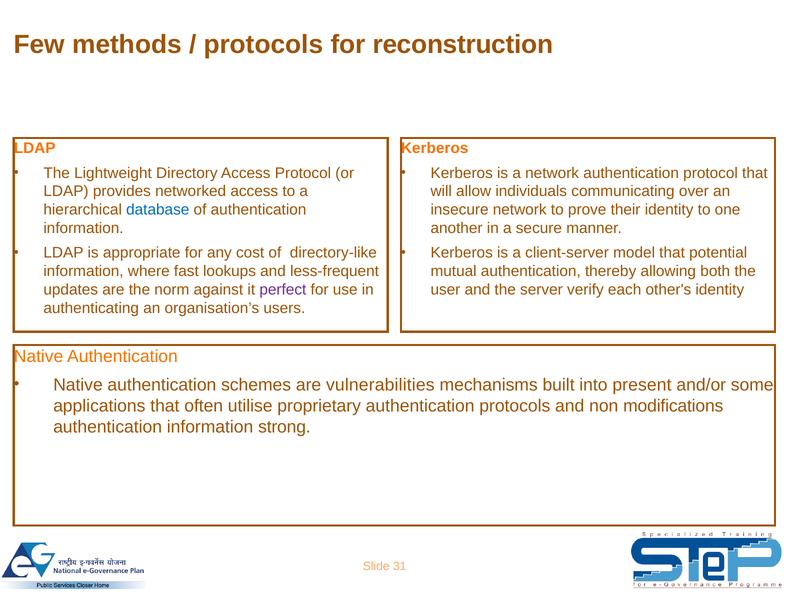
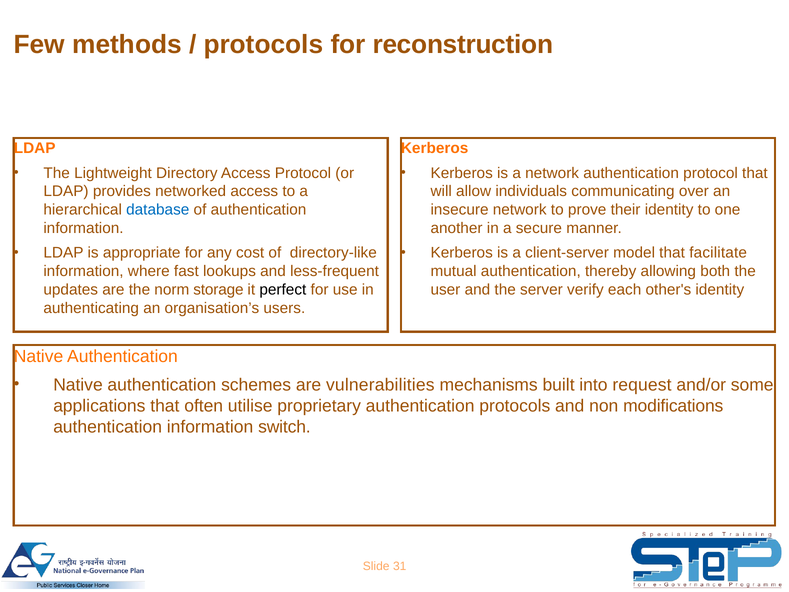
potential: potential -> facilitate
against: against -> storage
perfect colour: purple -> black
present: present -> request
strong: strong -> switch
